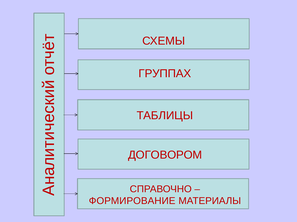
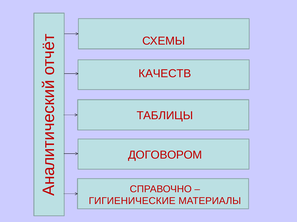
ГРУППАХ: ГРУППАХ -> КАЧЕСТВ
ФОРМИРОВАНИЕ: ФОРМИРОВАНИЕ -> ГИГИЕНИЧЕСКИЕ
